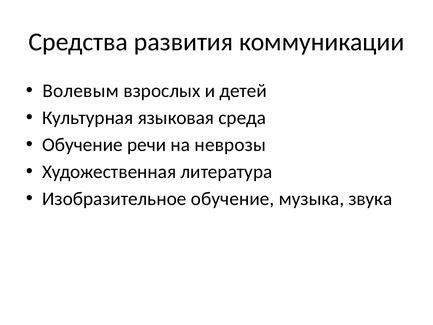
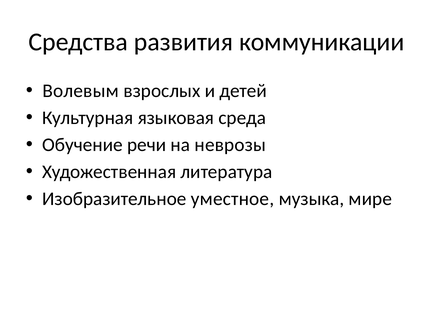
Изобразительное обучение: обучение -> уместное
звука: звука -> мире
